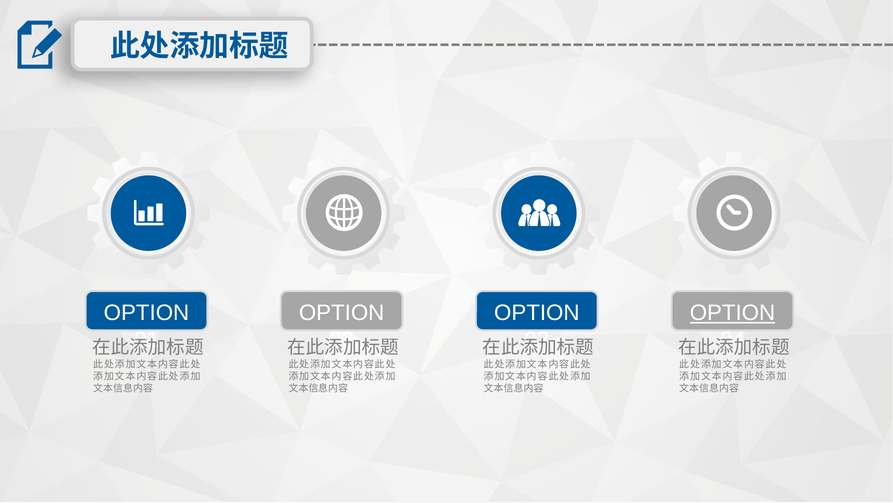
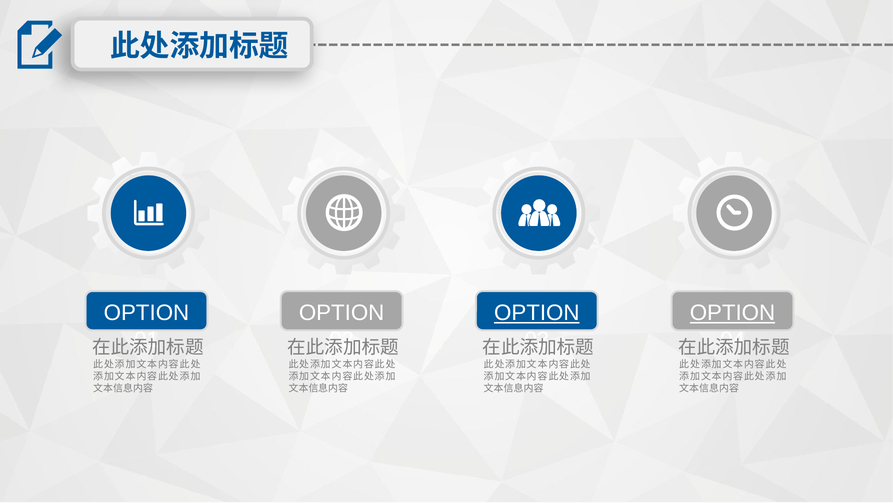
OPTION at (537, 313) underline: none -> present
